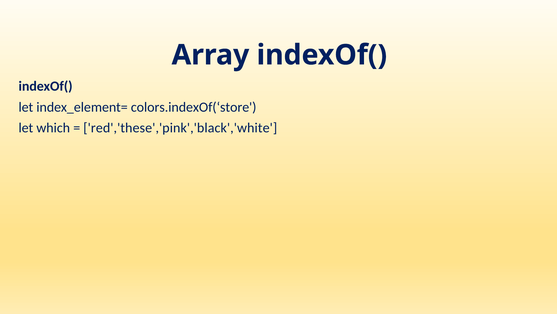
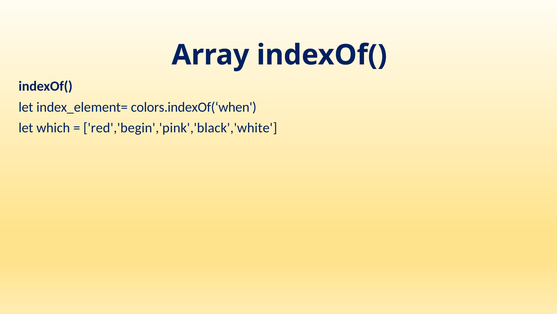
colors.indexOf(‘store: colors.indexOf(‘store -> colors.indexOf(‘when
red','these','pink','black','white: red','these','pink','black','white -> red','begin','pink','black','white
